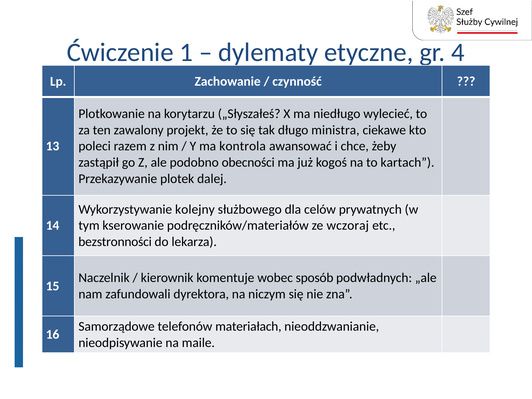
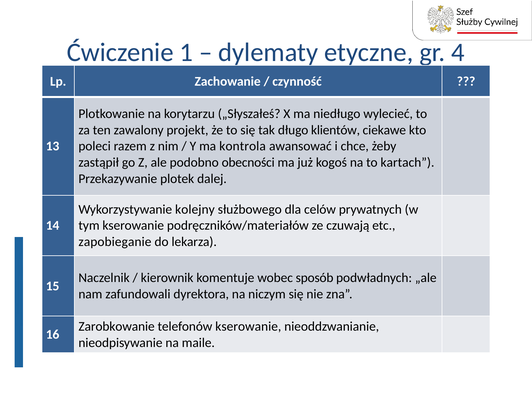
ministra: ministra -> klientów
wczoraj: wczoraj -> czuwają
bezstronności: bezstronności -> zapobieganie
Samorządowe: Samorządowe -> Zarobkowanie
telefonów materiałach: materiałach -> kserowanie
